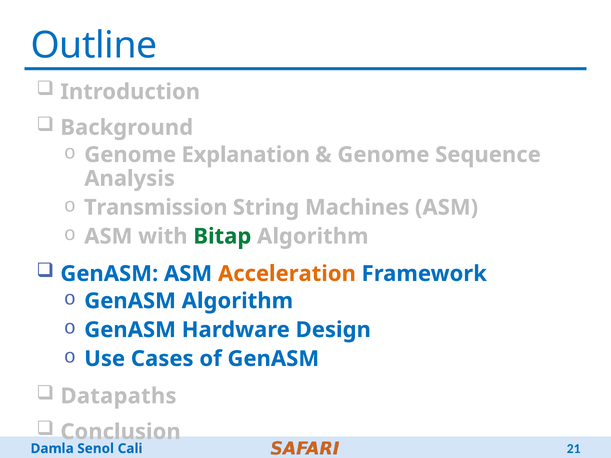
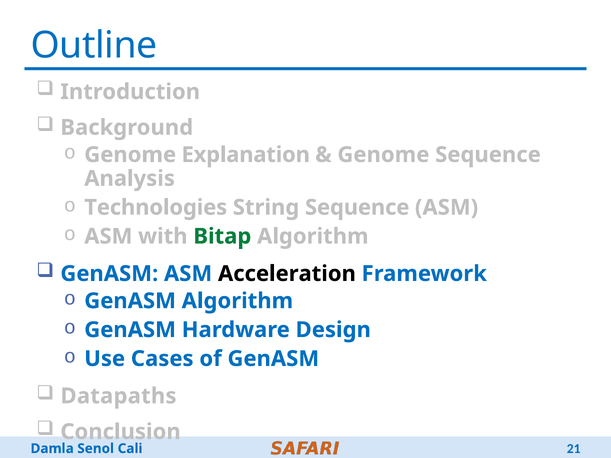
Transmission: Transmission -> Technologies
String Machines: Machines -> Sequence
Acceleration colour: orange -> black
